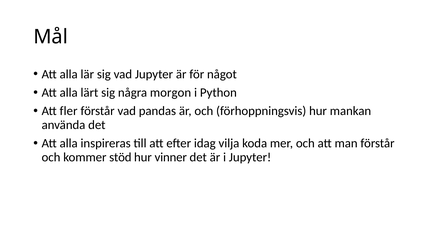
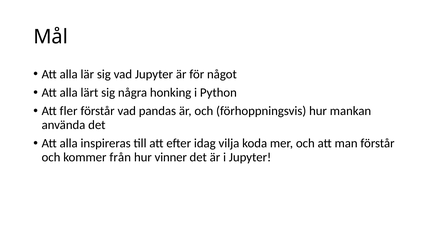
morgon: morgon -> honking
stöd: stöd -> från
